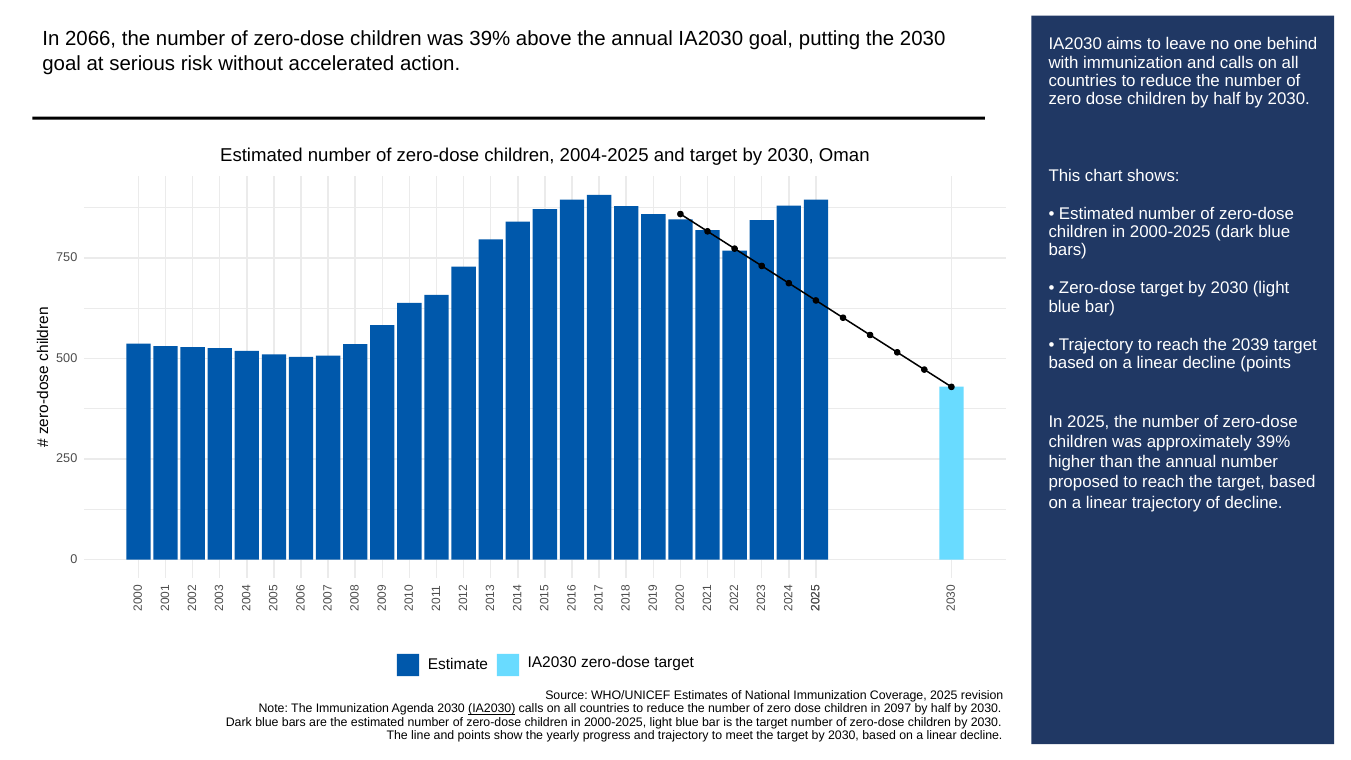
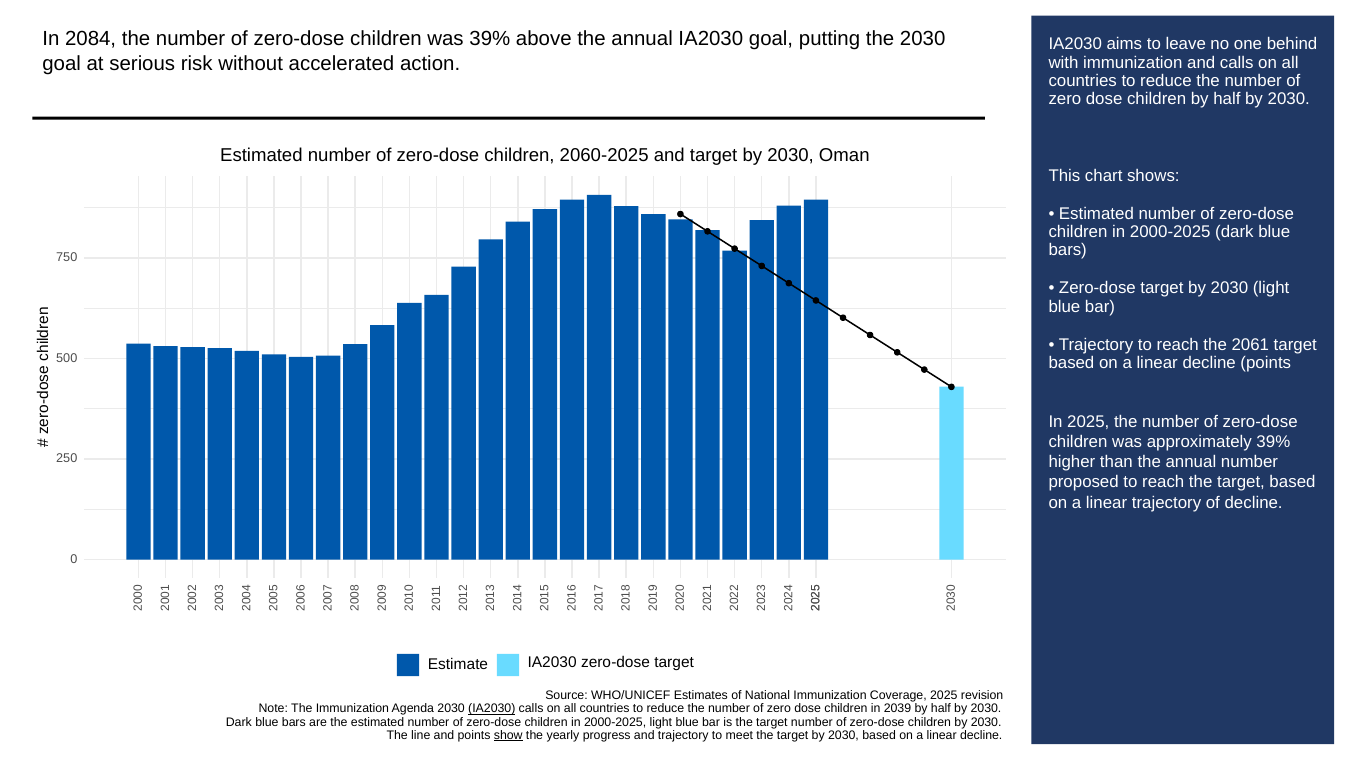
2066: 2066 -> 2084
2004-2025: 2004-2025 -> 2060-2025
2039: 2039 -> 2061
2097: 2097 -> 2039
show underline: none -> present
